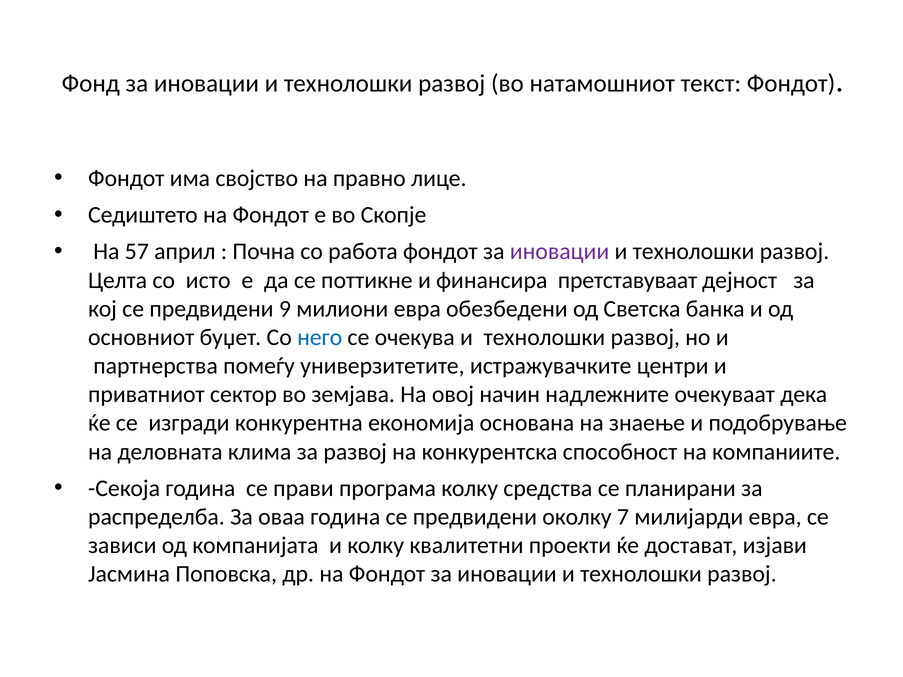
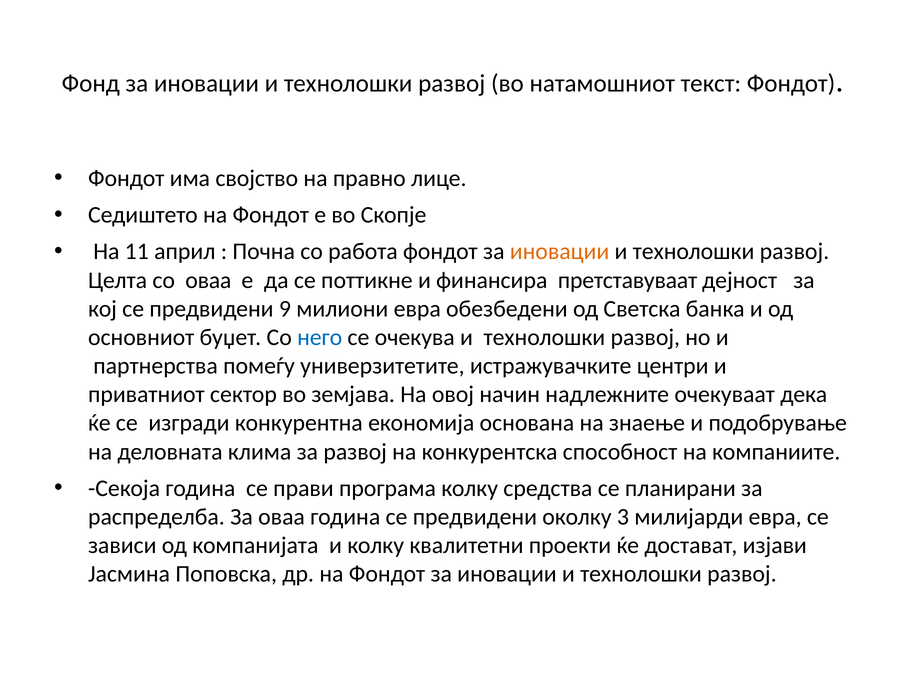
57: 57 -> 11
иновации at (560, 252) colour: purple -> orange
со исто: исто -> оваа
7: 7 -> 3
